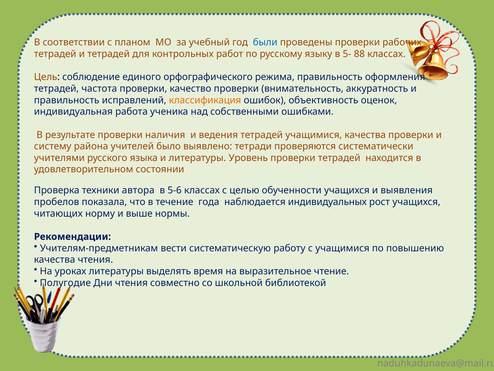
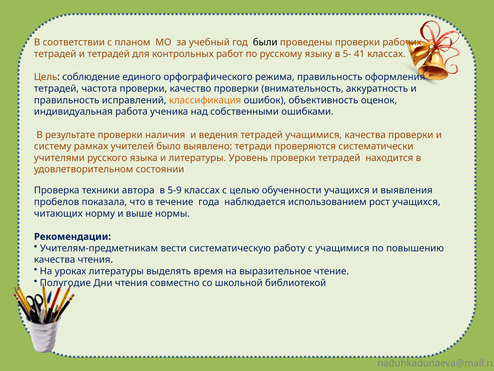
были colour: blue -> black
88: 88 -> 41
района: района -> рамках
5-6: 5-6 -> 5-9
индивидуальных: индивидуальных -> использованием
